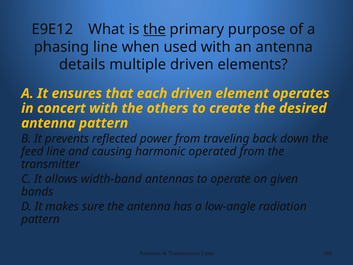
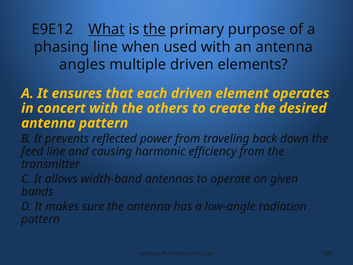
What underline: none -> present
details: details -> angles
operated: operated -> efficiency
